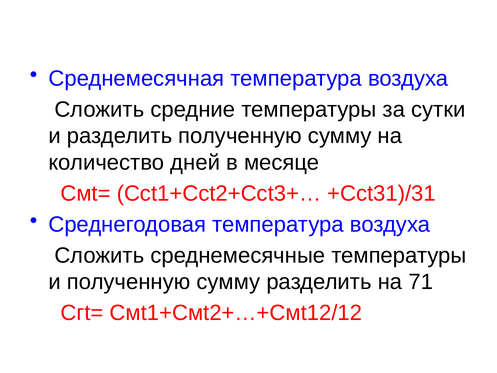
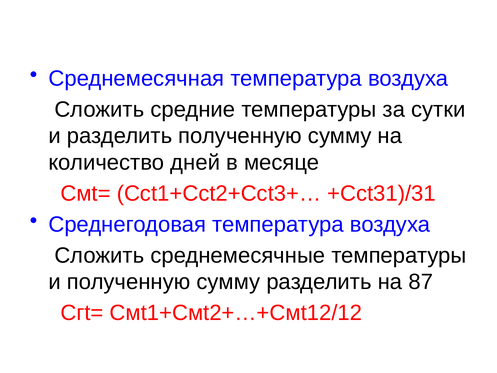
71: 71 -> 87
